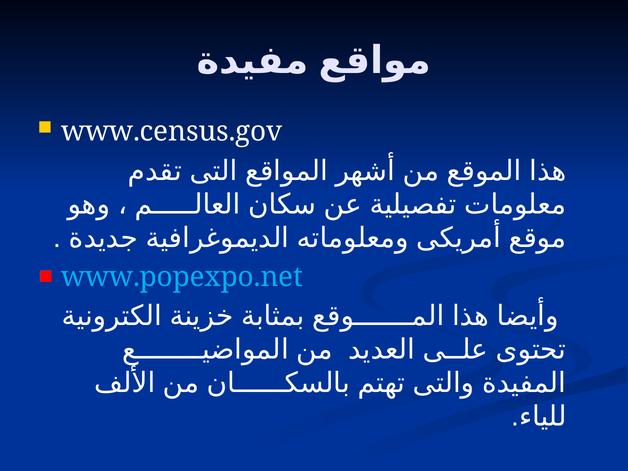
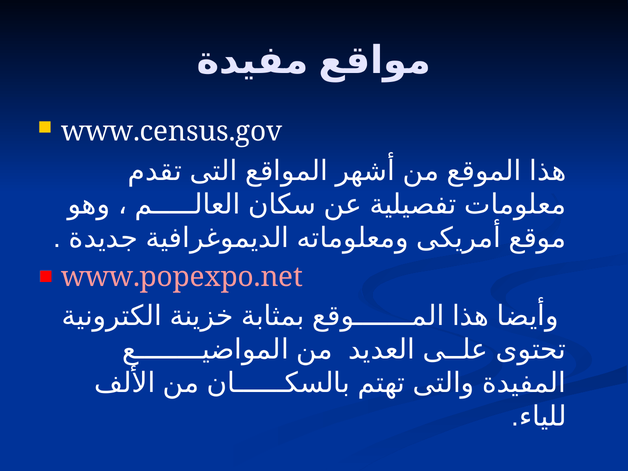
www.popexpo.net colour: light blue -> pink
